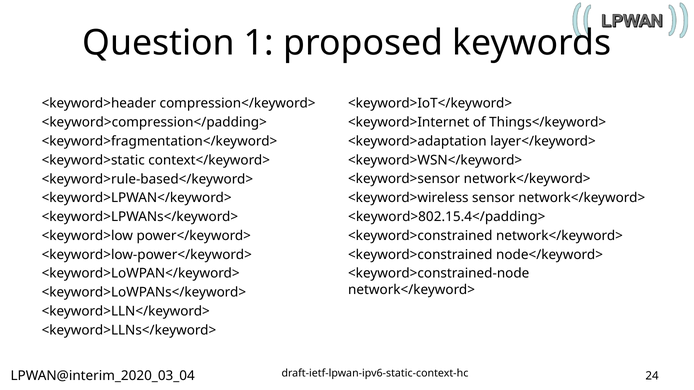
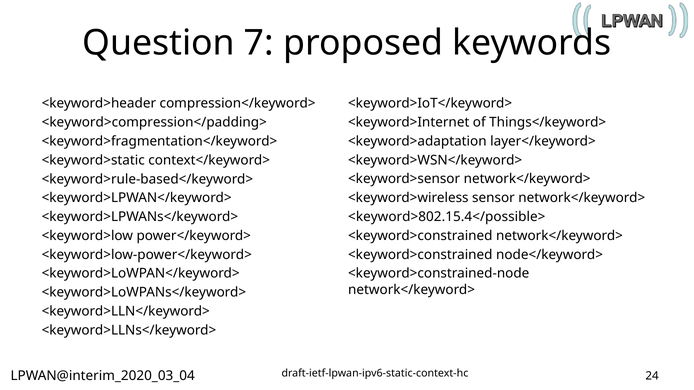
1: 1 -> 7
<keyword>802.15.4</padding>: <keyword>802.15.4</padding> -> <keyword>802.15.4</possible>
